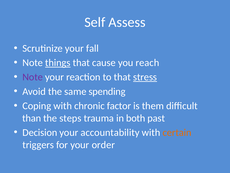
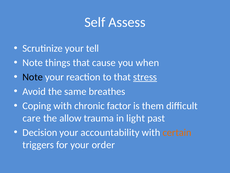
fall: fall -> tell
things underline: present -> none
reach: reach -> when
Note at (33, 77) colour: purple -> black
spending: spending -> breathes
than: than -> care
steps: steps -> allow
both: both -> light
